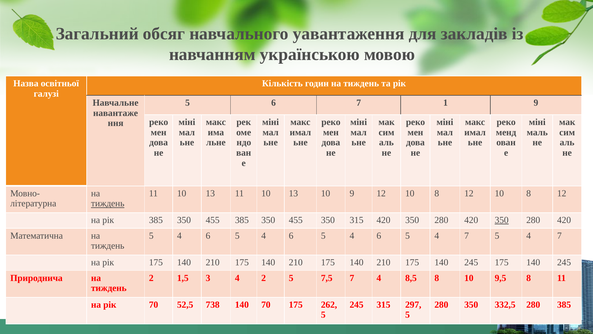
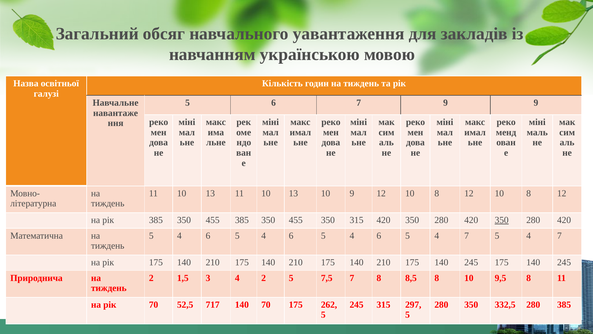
7 1: 1 -> 9
тиждень at (108, 203) underline: present -> none
7 4: 4 -> 8
738: 738 -> 717
